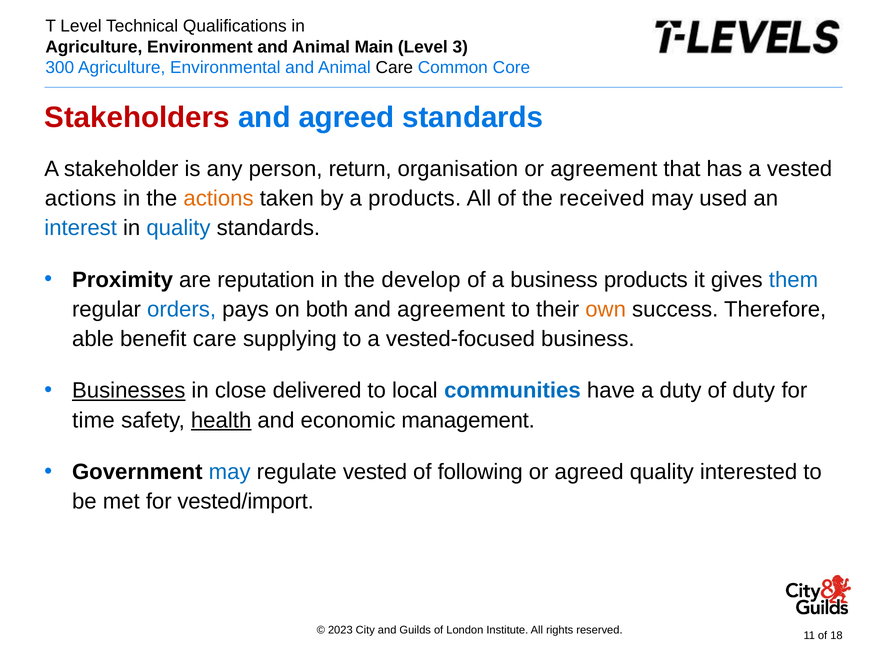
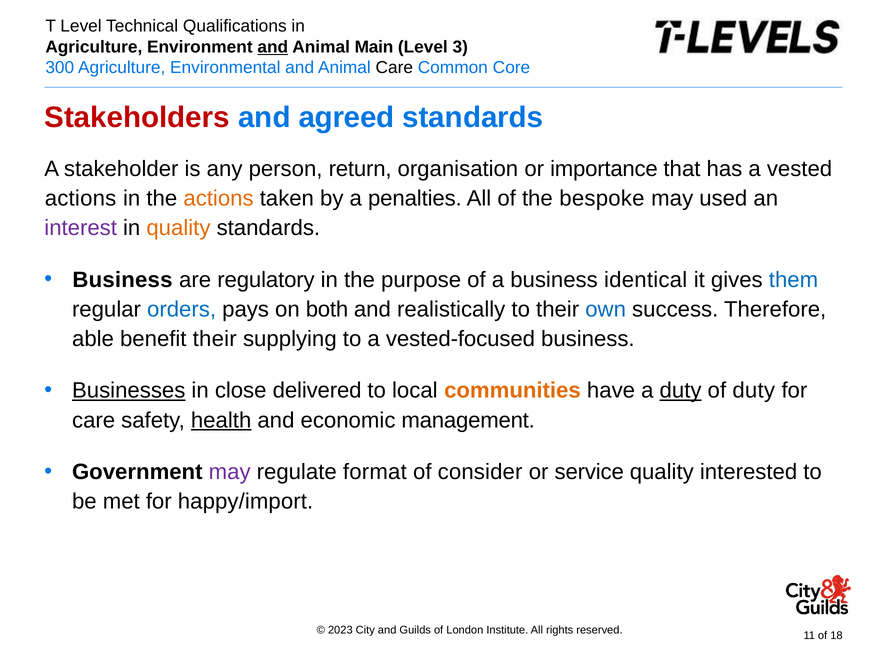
and at (273, 47) underline: none -> present
or agreement: agreement -> importance
a products: products -> penalties
received: received -> bespoke
interest colour: blue -> purple
quality at (178, 228) colour: blue -> orange
Proximity at (123, 280): Proximity -> Business
reputation: reputation -> regulatory
develop: develop -> purpose
business products: products -> identical
and agreement: agreement -> realistically
own colour: orange -> blue
benefit care: care -> their
communities colour: blue -> orange
duty at (681, 391) underline: none -> present
time at (93, 420): time -> care
may at (230, 472) colour: blue -> purple
regulate vested: vested -> format
following: following -> consider
or agreed: agreed -> service
vested/import: vested/import -> happy/import
